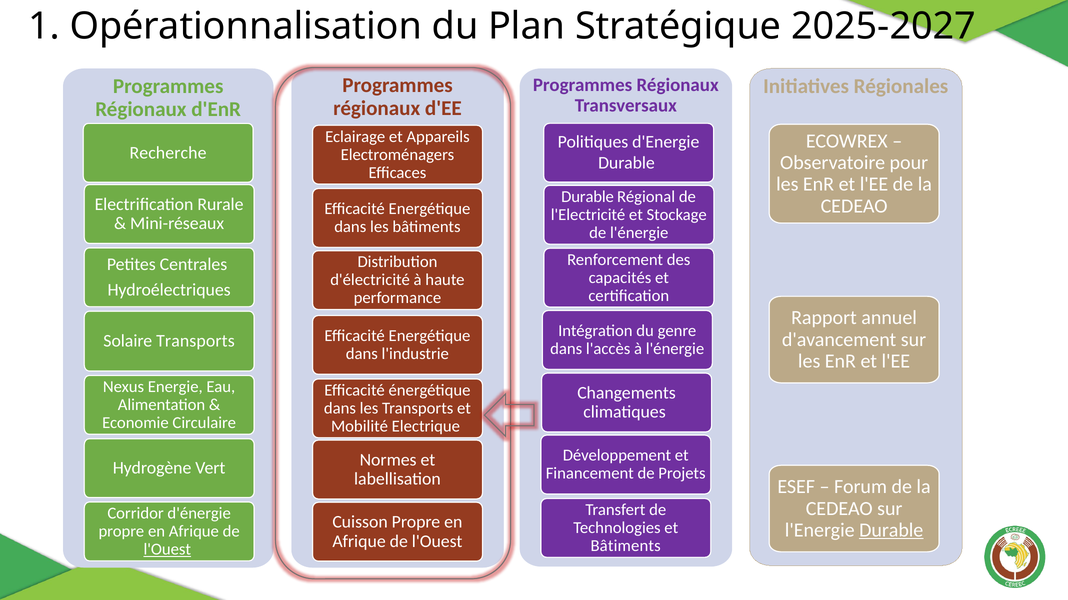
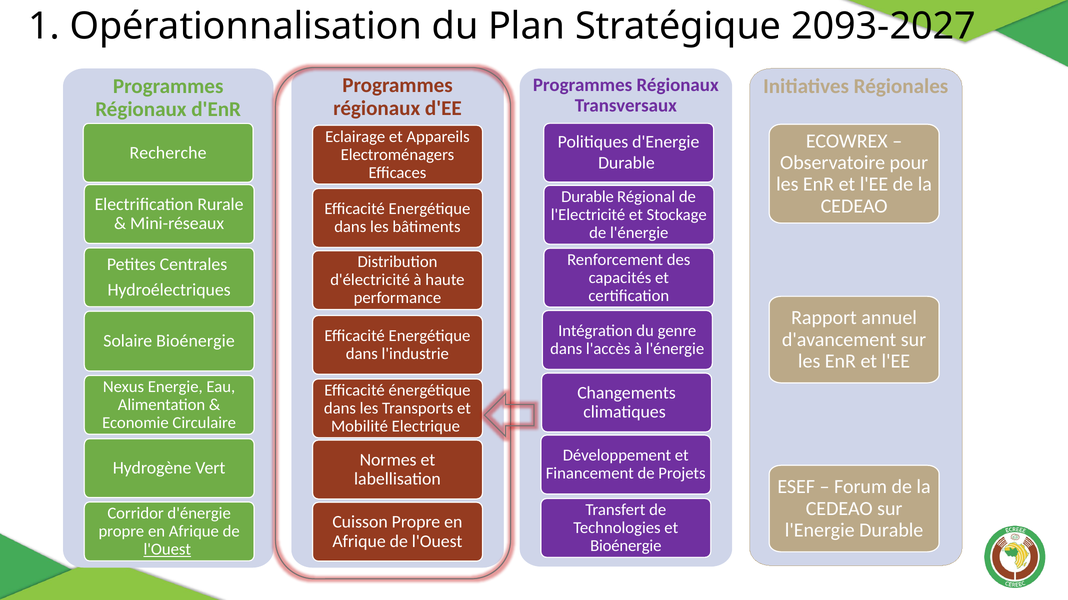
2025-2027: 2025-2027 -> 2093-2027
Solaire Transports: Transports -> Bioénergie
Durable at (891, 531) underline: present -> none
Bâtiments at (626, 546): Bâtiments -> Bioénergie
